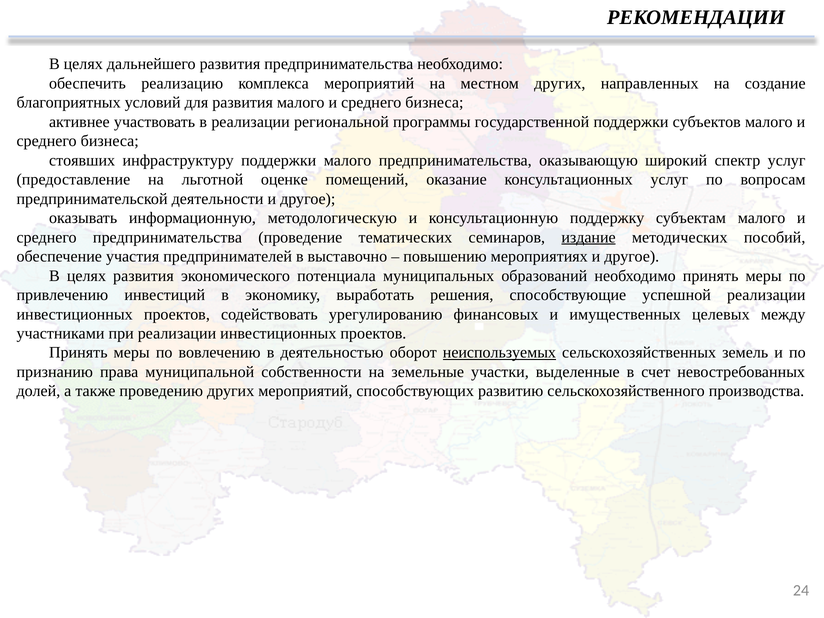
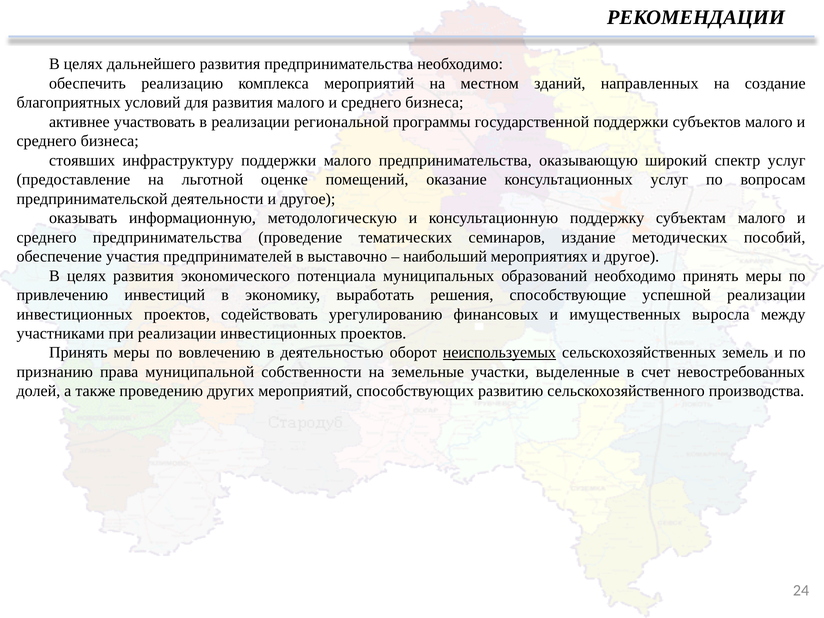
местном других: других -> зданий
издание underline: present -> none
повышению: повышению -> наибольший
целевых: целевых -> выросла
